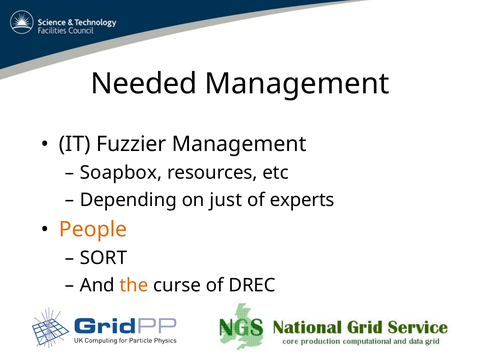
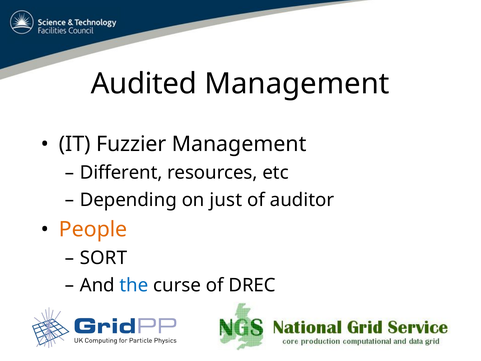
Needed: Needed -> Audited
Soapbox: Soapbox -> Different
experts: experts -> auditor
the colour: orange -> blue
